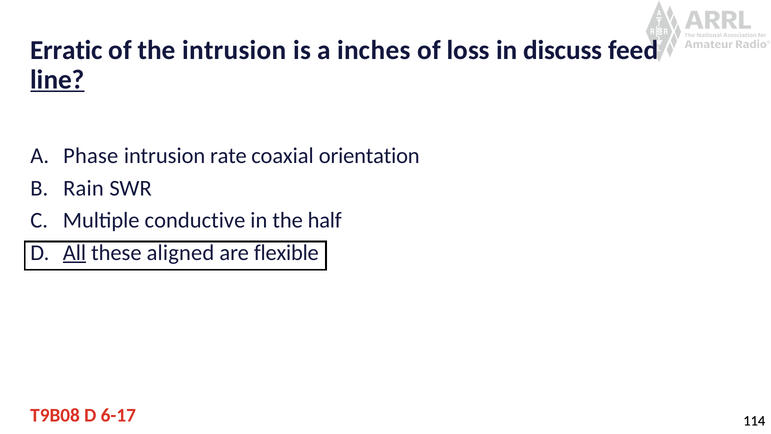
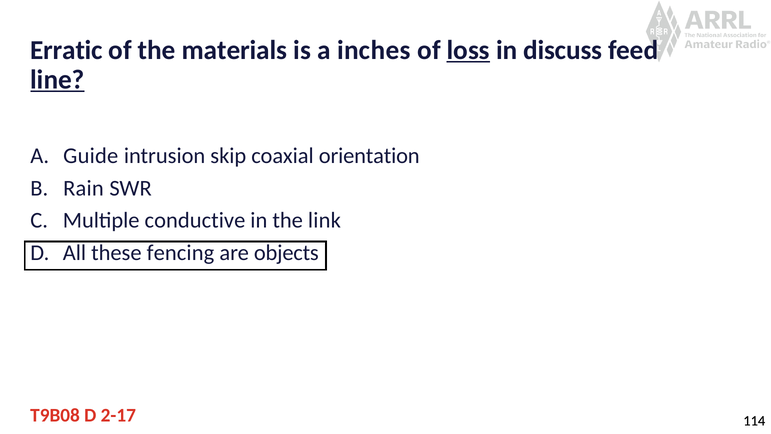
the intrusion: intrusion -> materials
loss underline: none -> present
Phase: Phase -> Guide
rate: rate -> skip
half: half -> link
All underline: present -> none
aligned: aligned -> fencing
flexible: flexible -> objects
6-17: 6-17 -> 2-17
